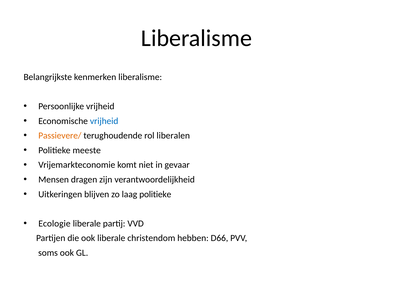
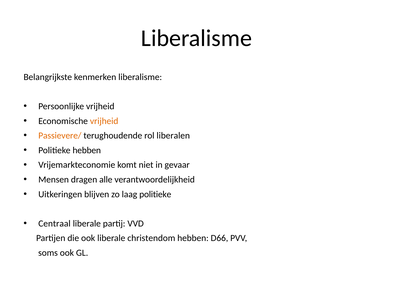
vrijheid at (104, 121) colour: blue -> orange
Politieke meeste: meeste -> hebben
zijn: zijn -> alle
Ecologie: Ecologie -> Centraal
